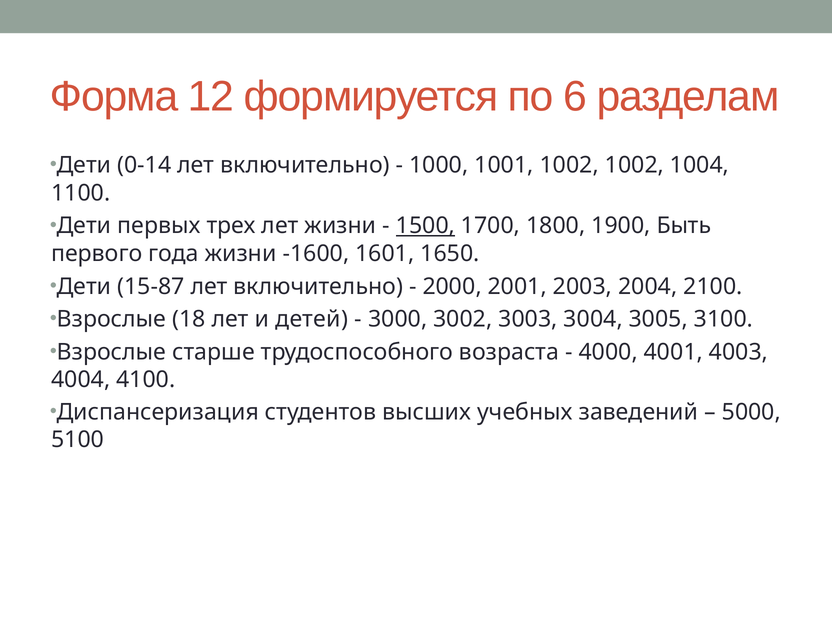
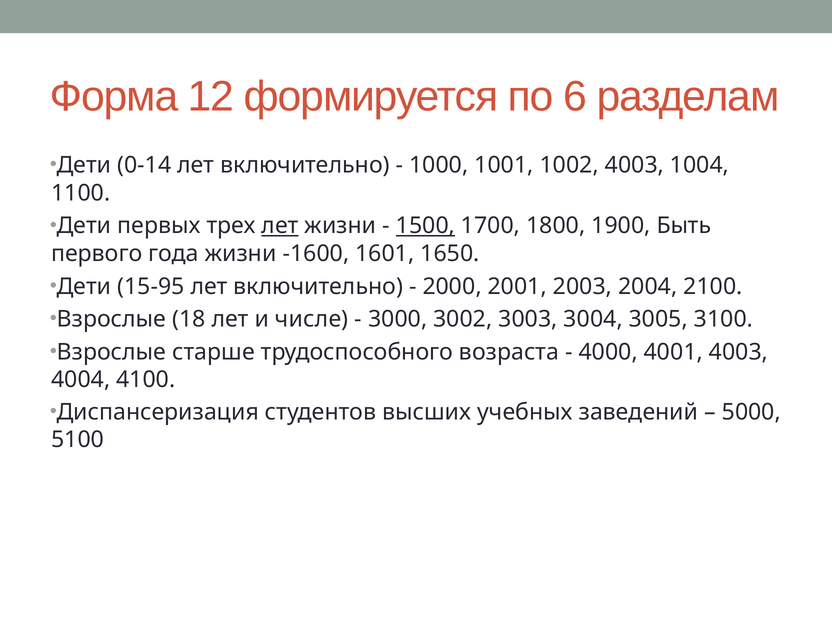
1002 1002: 1002 -> 4003
лет at (280, 226) underline: none -> present
15-87: 15-87 -> 15-95
детей: детей -> числе
